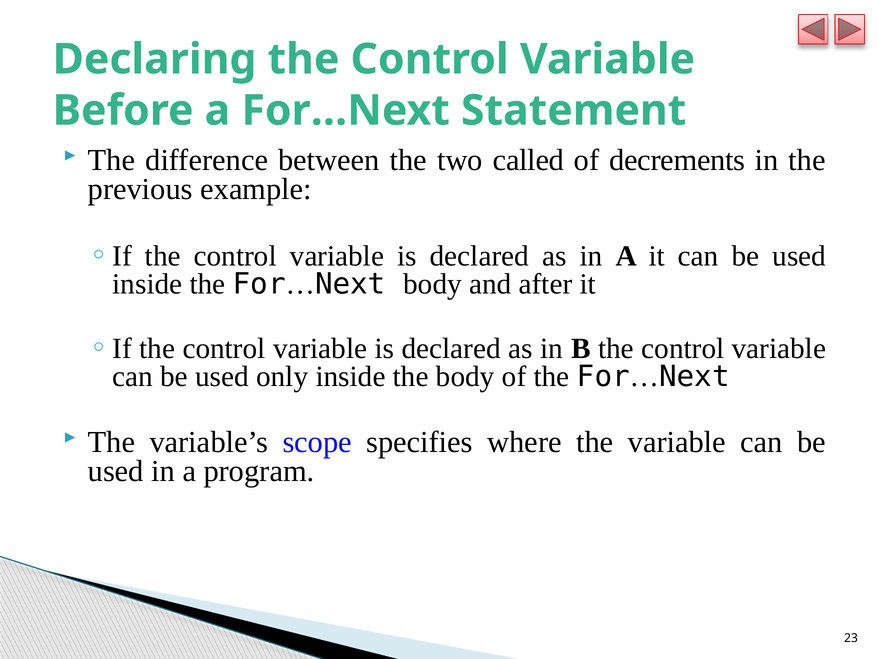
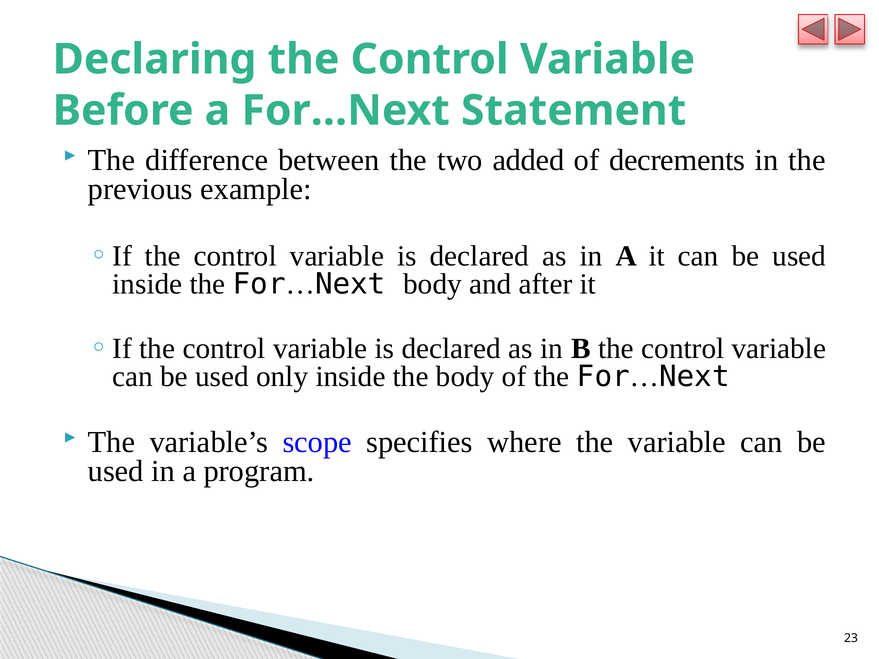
called: called -> added
